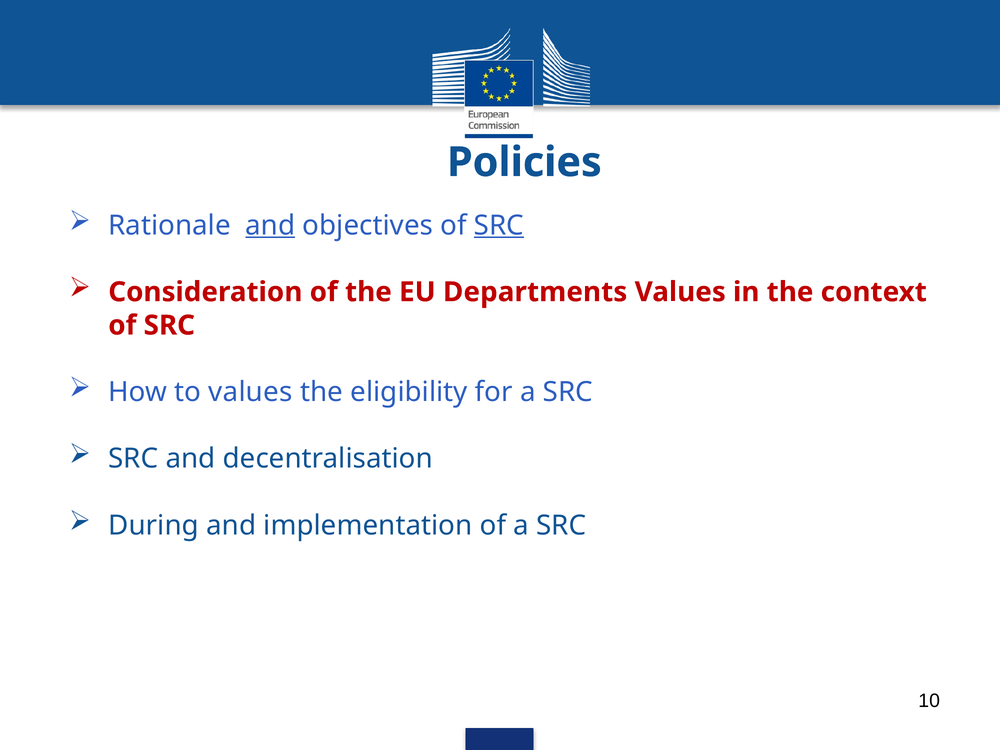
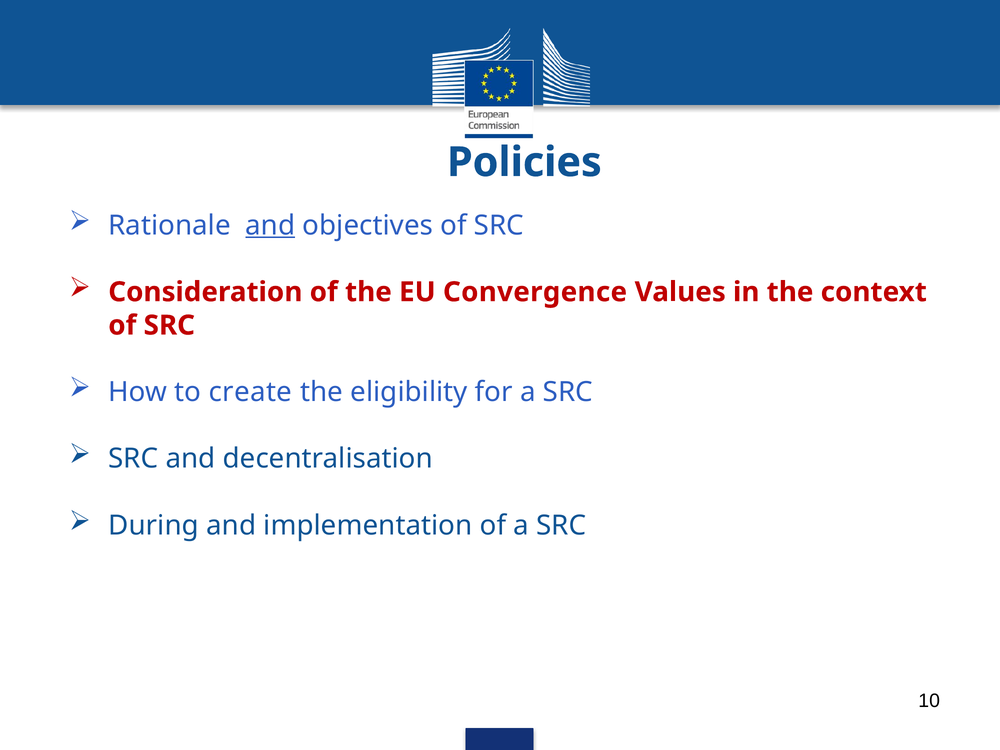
SRC at (499, 225) underline: present -> none
Departments: Departments -> Convergence
to values: values -> create
